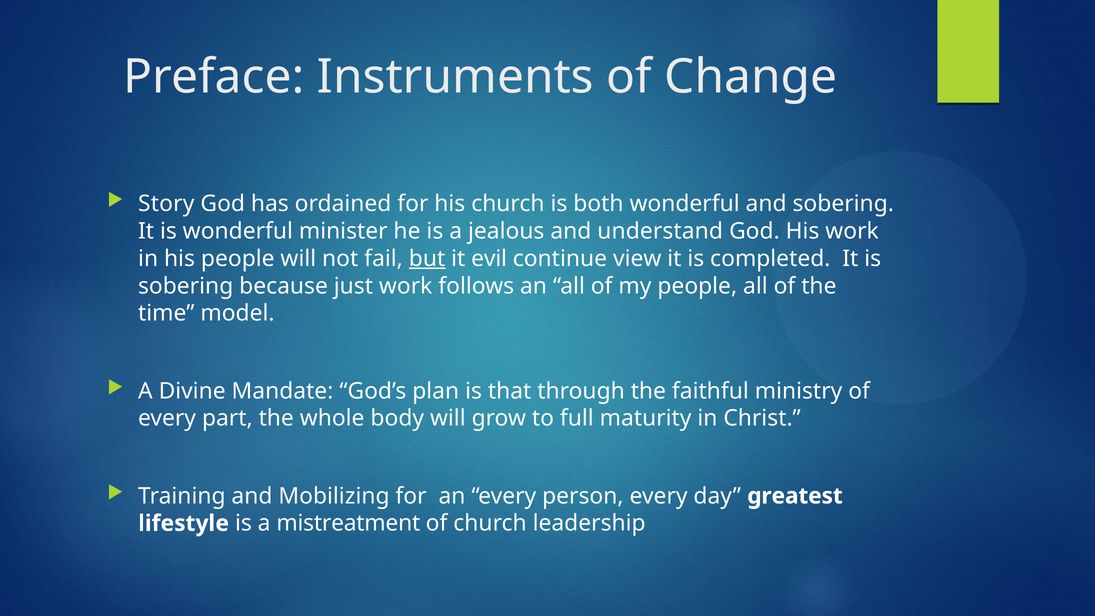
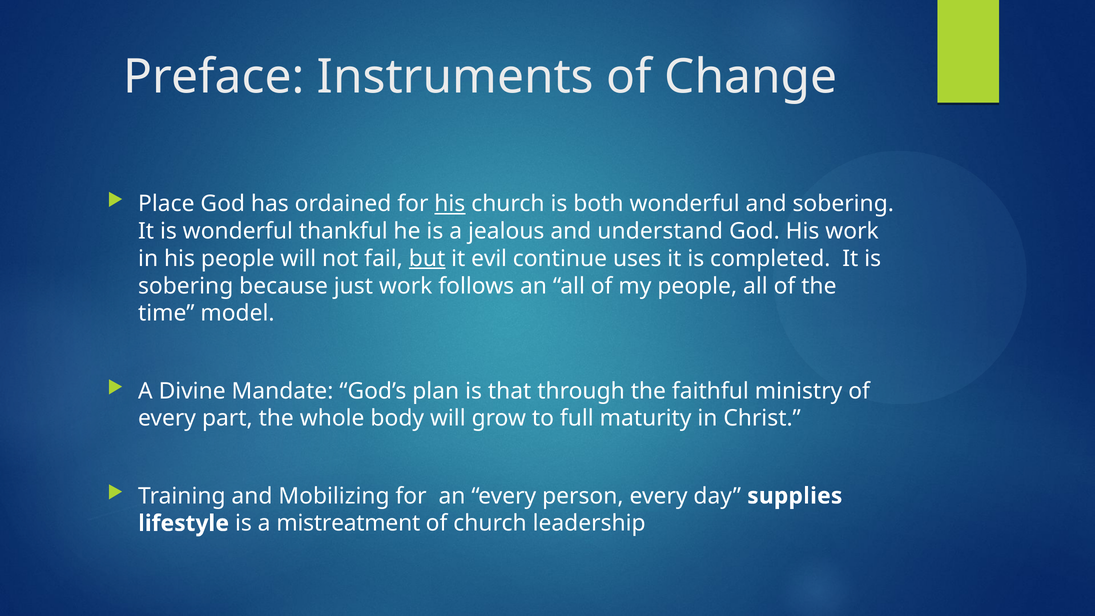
Story: Story -> Place
his at (450, 204) underline: none -> present
minister: minister -> thankful
view: view -> uses
greatest: greatest -> supplies
